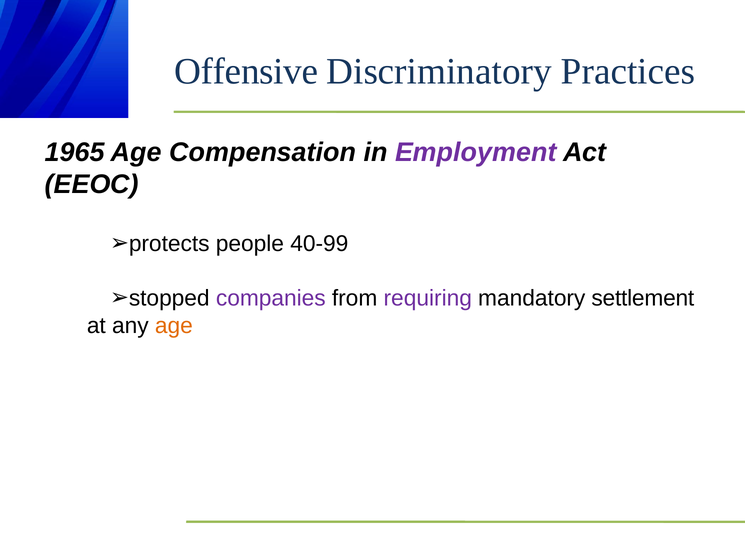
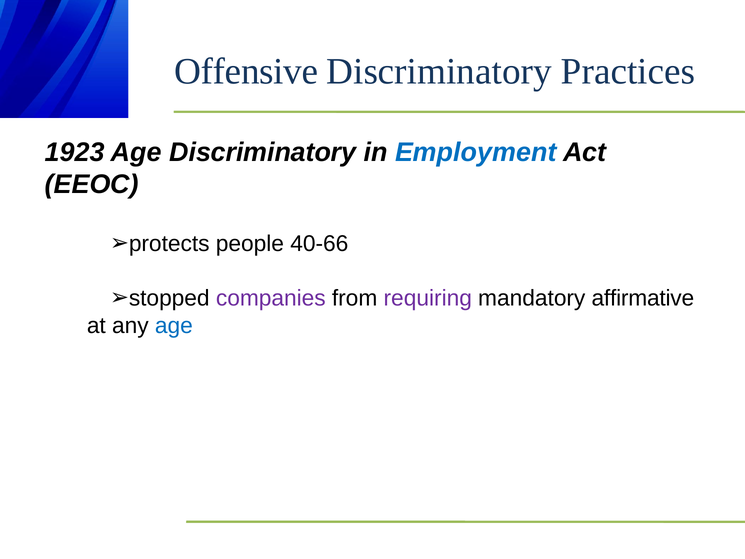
1965: 1965 -> 1923
Age Compensation: Compensation -> Discriminatory
Employment colour: purple -> blue
40-99: 40-99 -> 40-66
settlement: settlement -> affirmative
age at (174, 326) colour: orange -> blue
